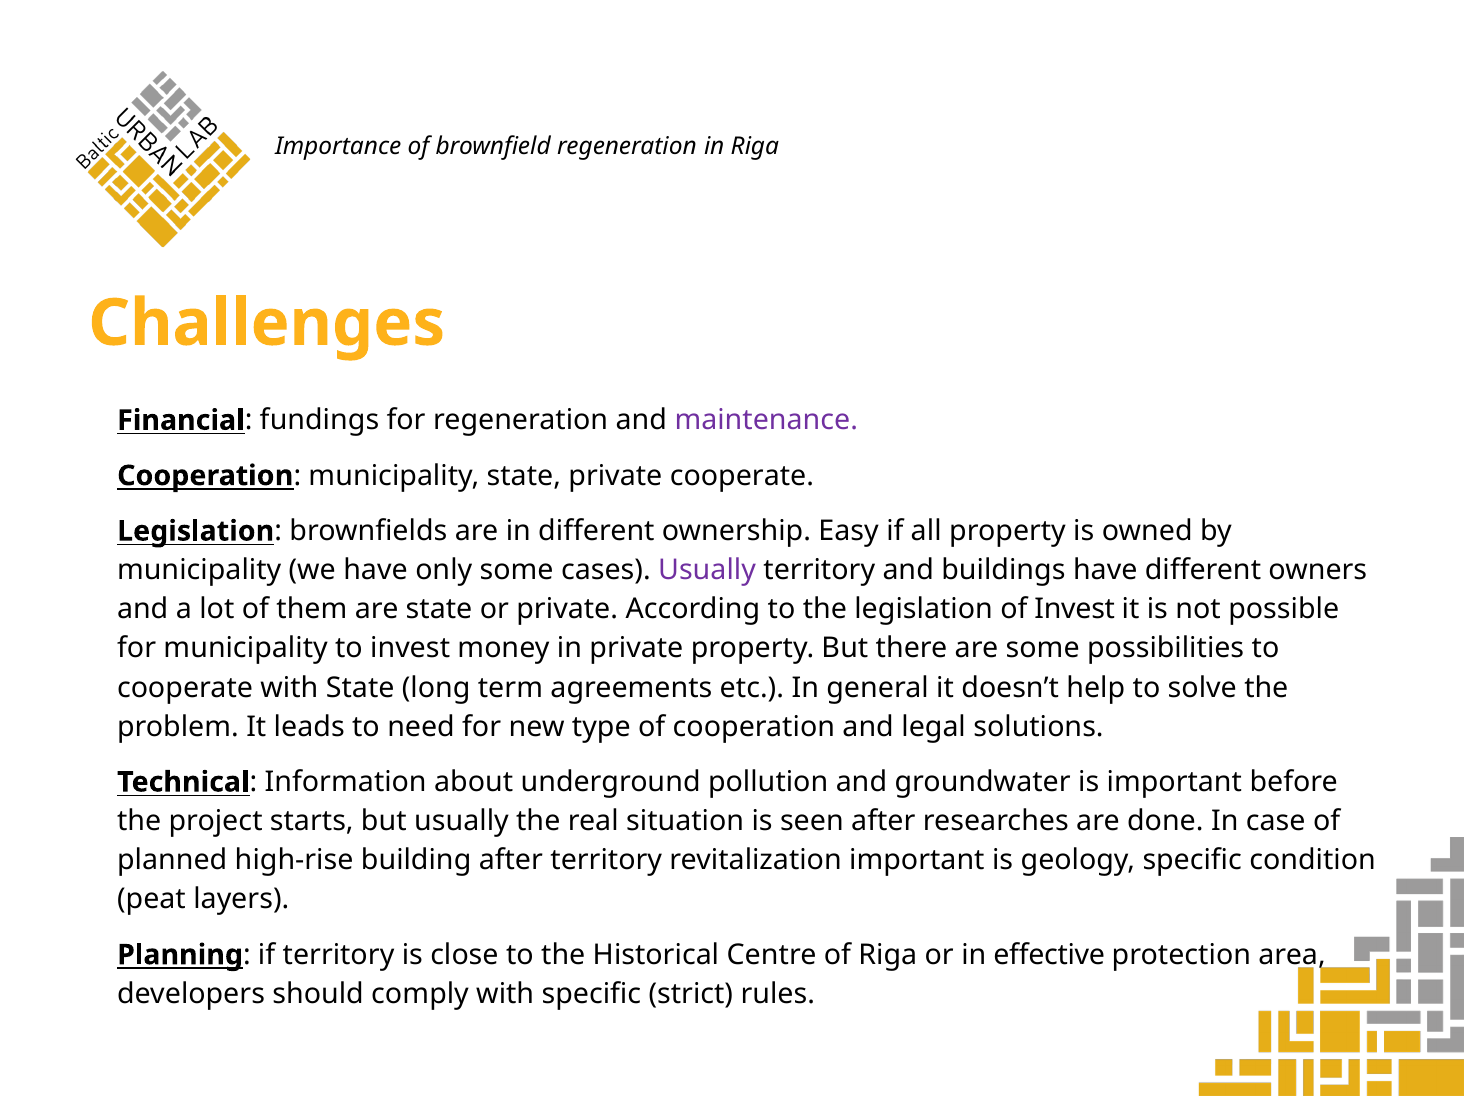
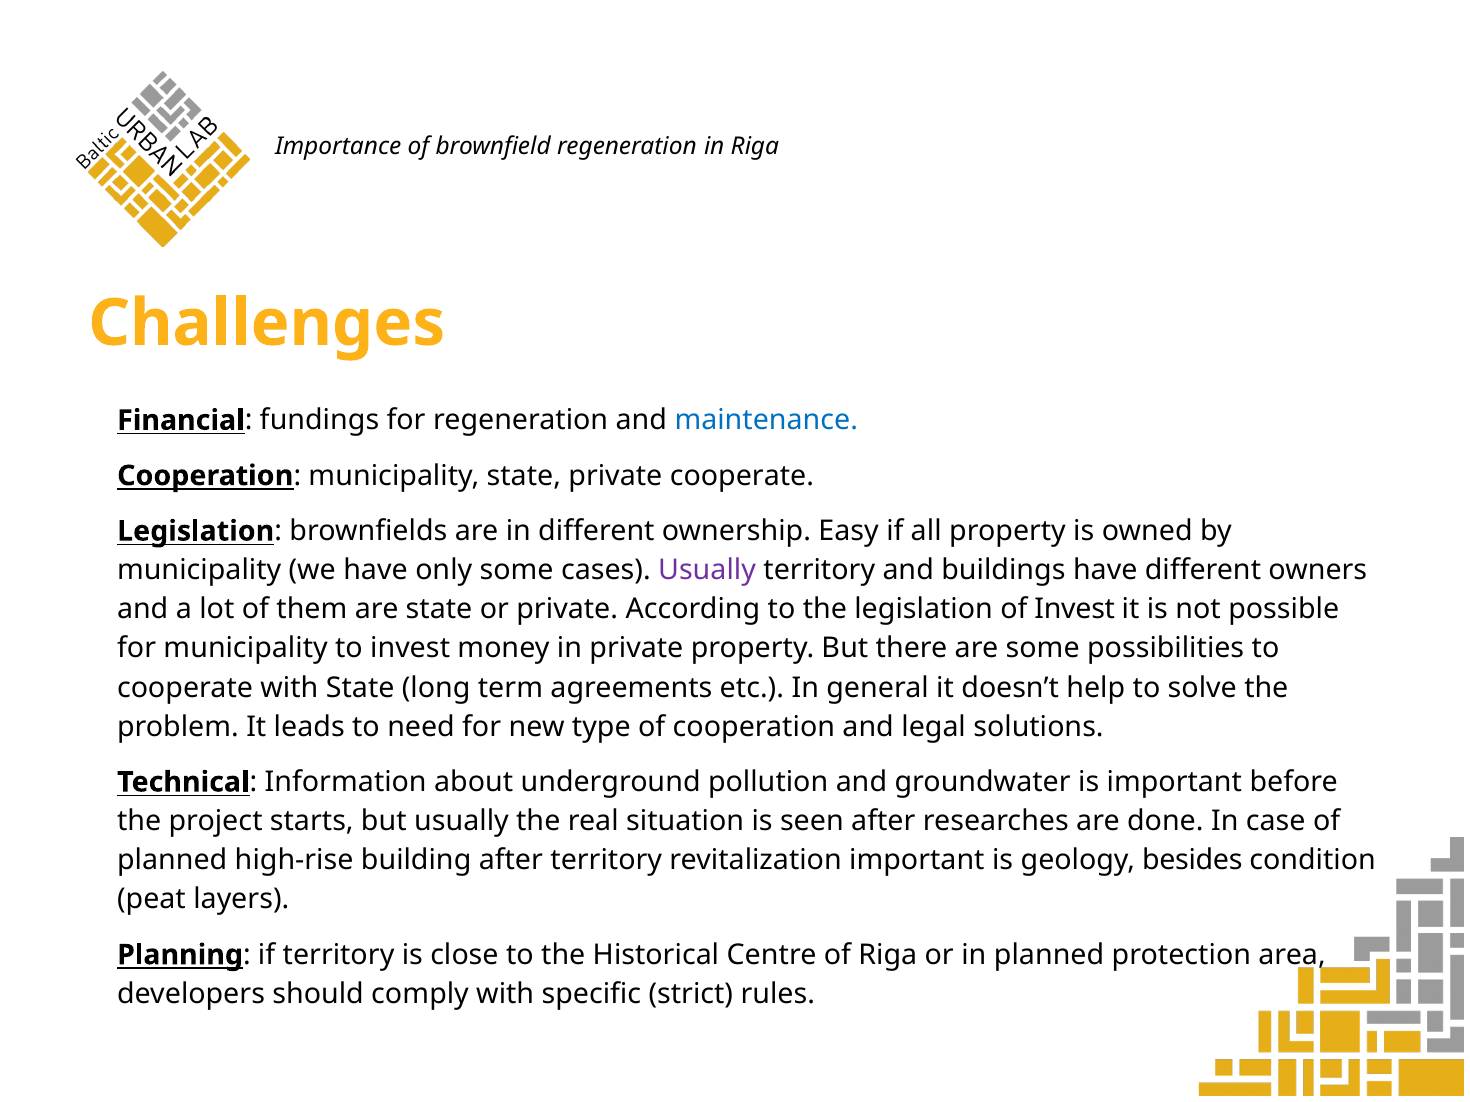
maintenance colour: purple -> blue
geology specific: specific -> besides
in effective: effective -> planned
